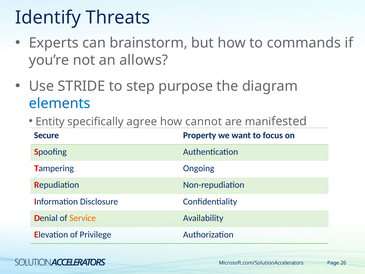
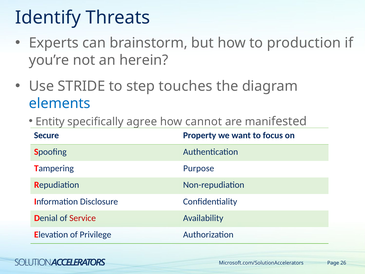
commands: commands -> production
allows: allows -> herein
purpose: purpose -> touches
Ongoing: Ongoing -> Purpose
Service colour: orange -> red
